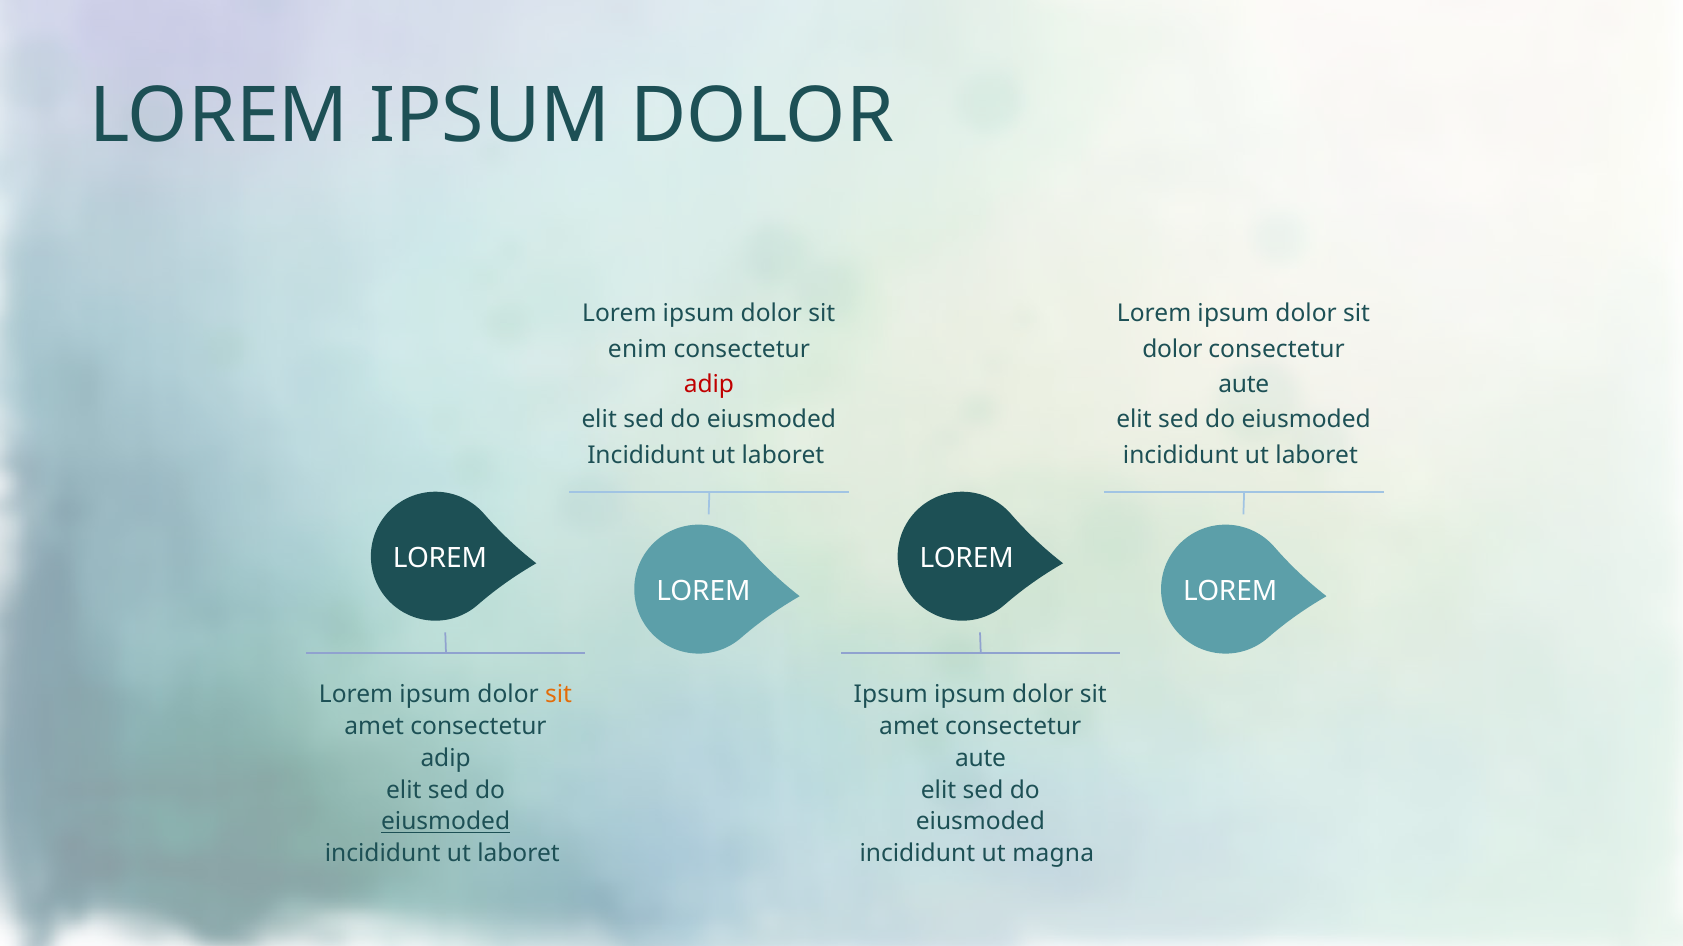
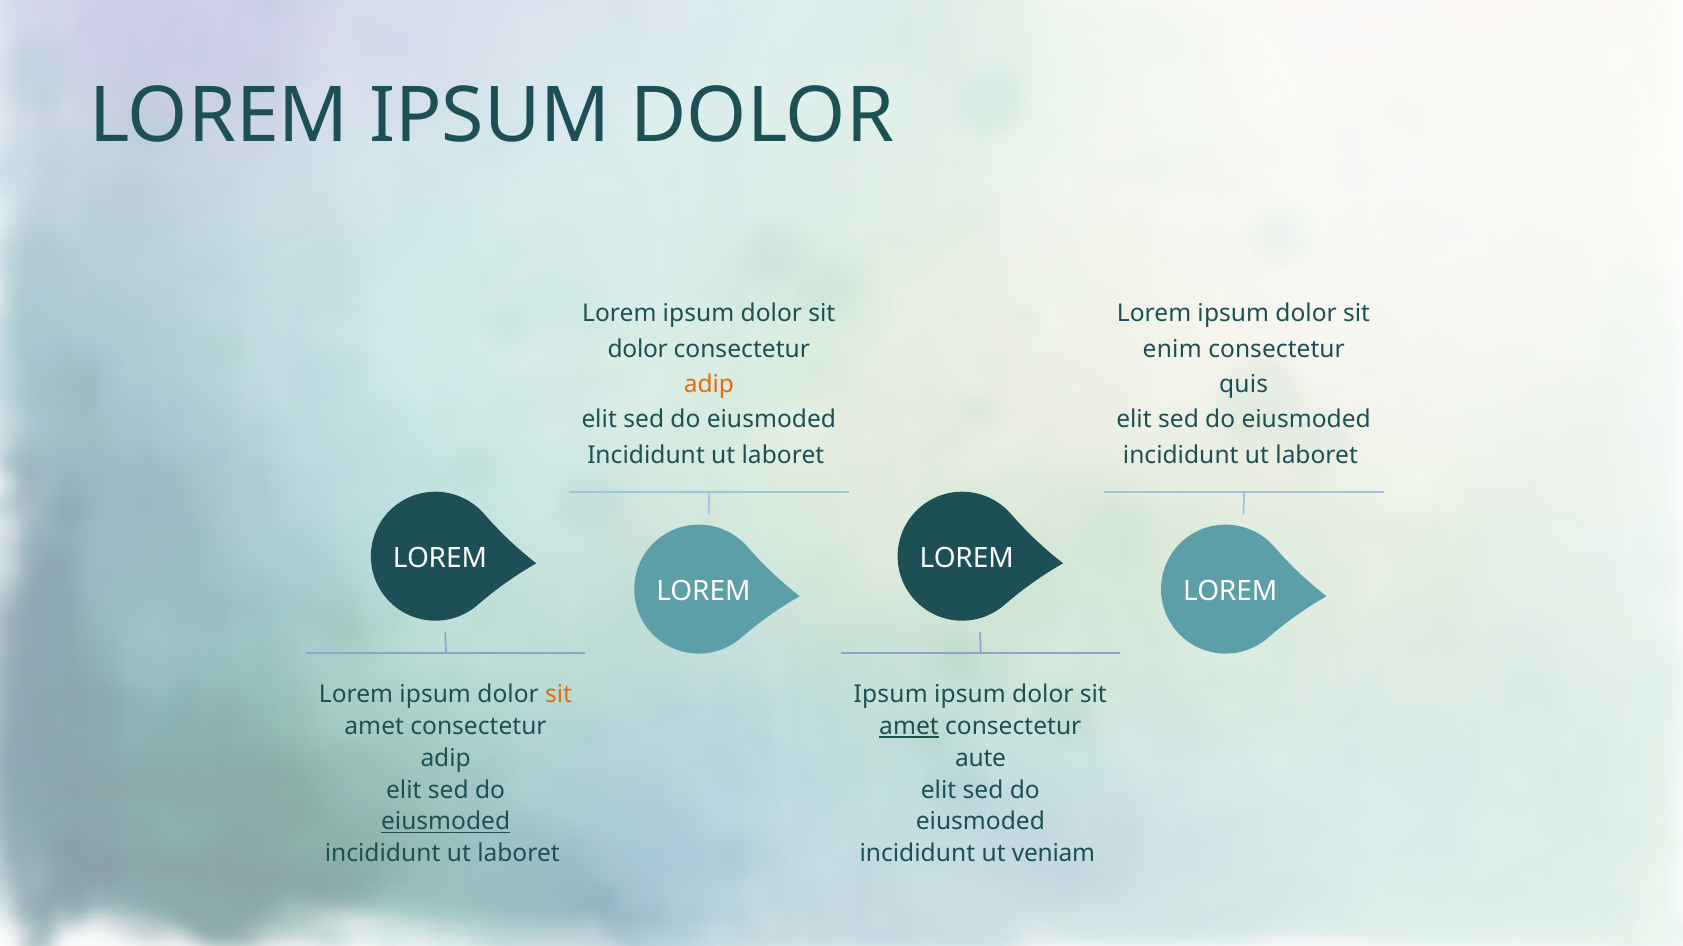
enim at (637, 349): enim -> dolor
dolor at (1172, 349): dolor -> enim
adip at (709, 385) colour: red -> orange
aute at (1244, 385): aute -> quis
amet at (909, 727) underline: none -> present
magna: magna -> veniam
